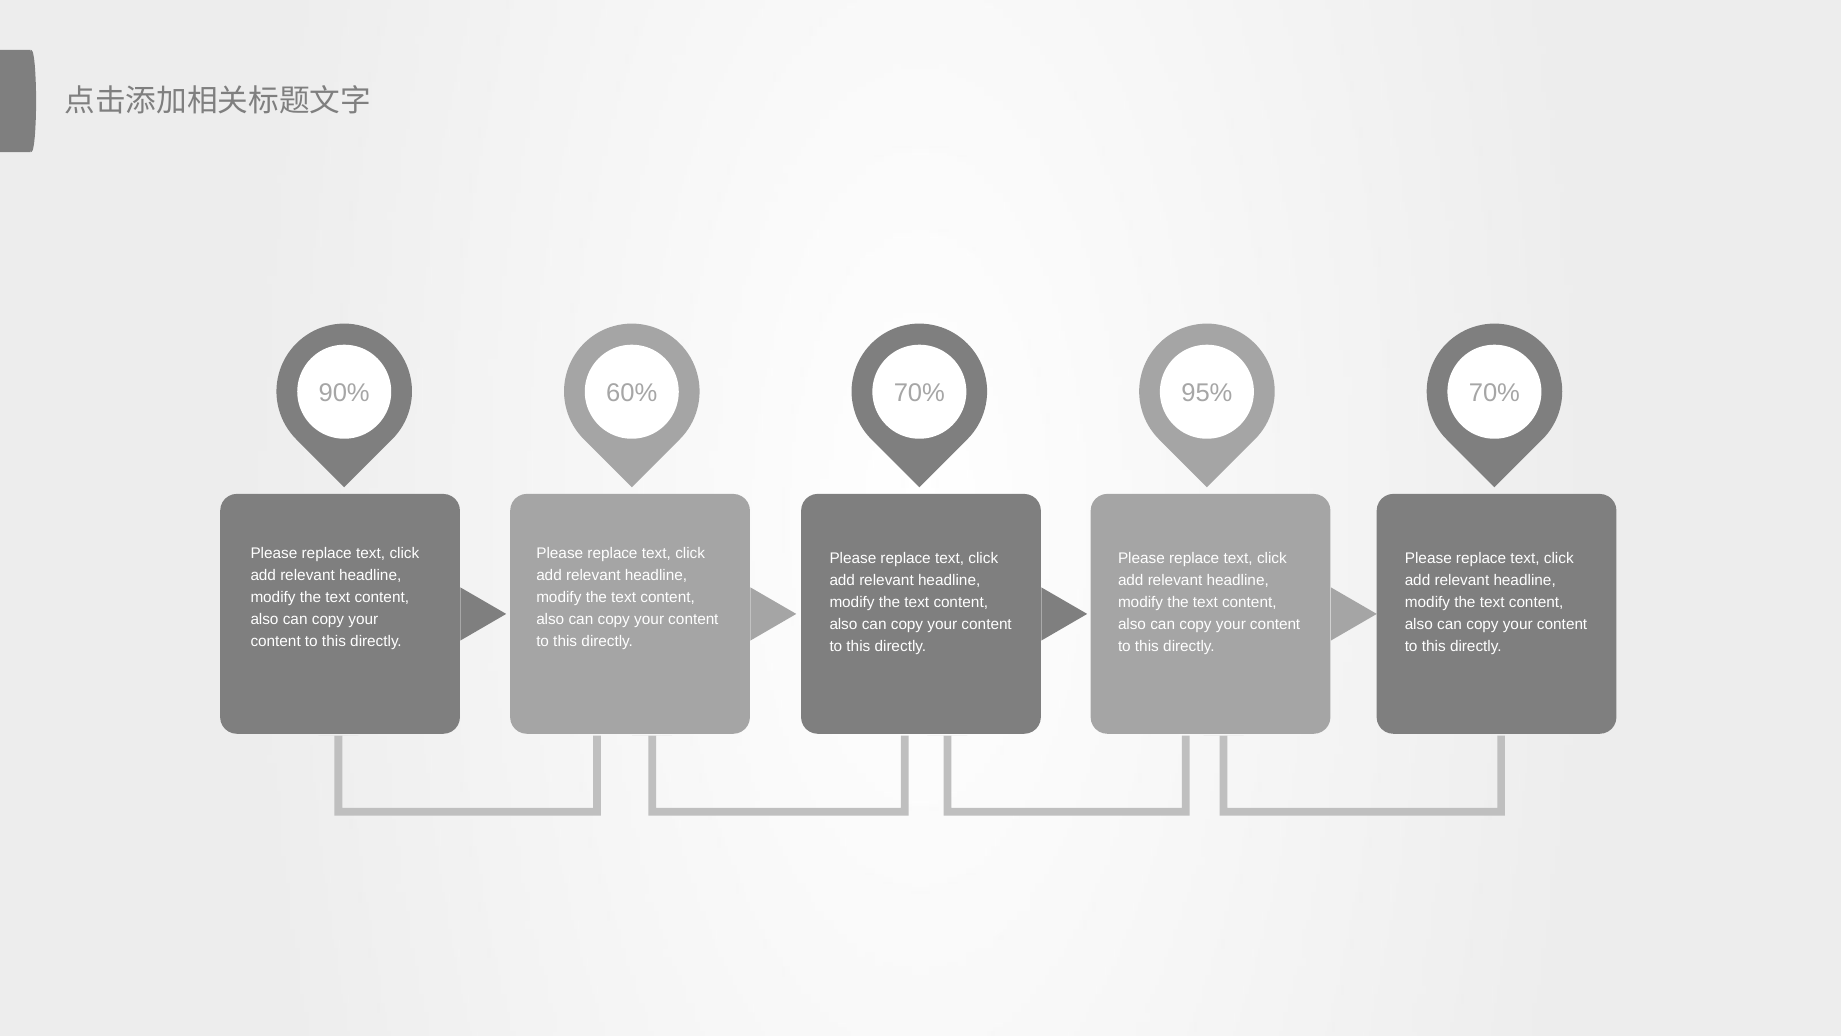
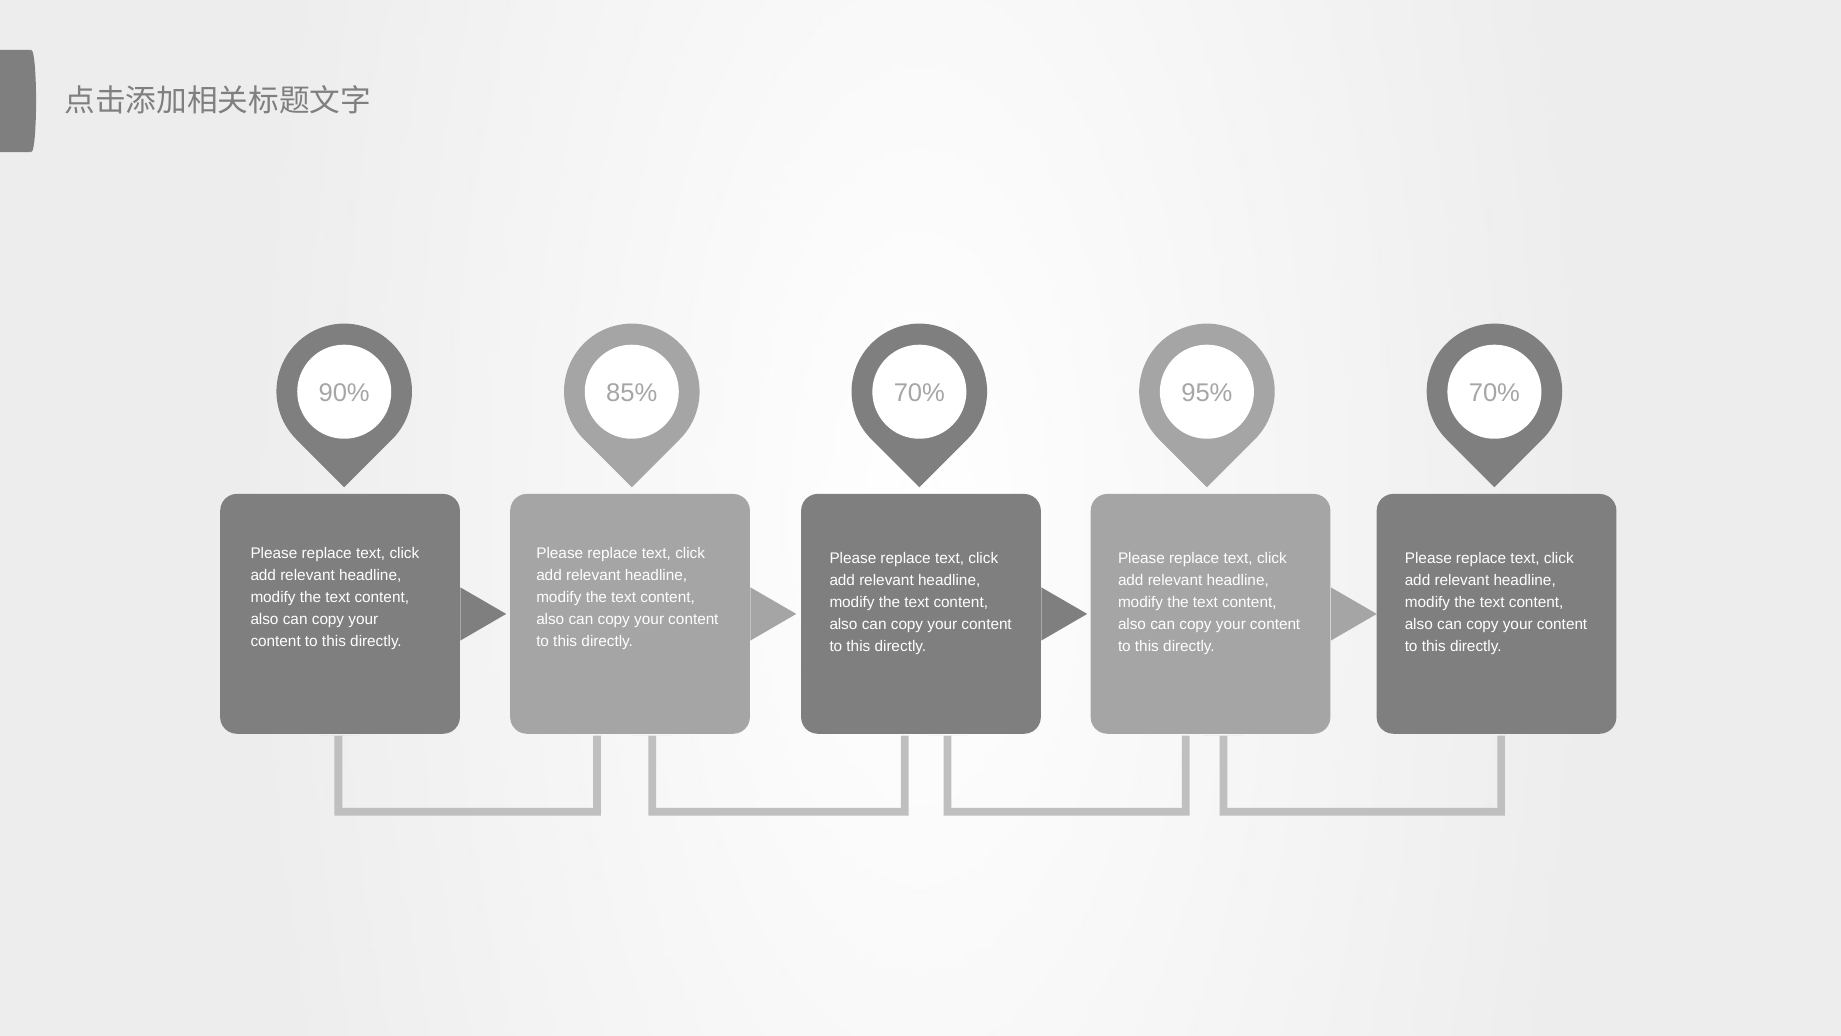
60%: 60% -> 85%
